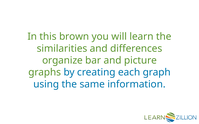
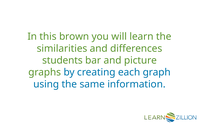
organize: organize -> students
